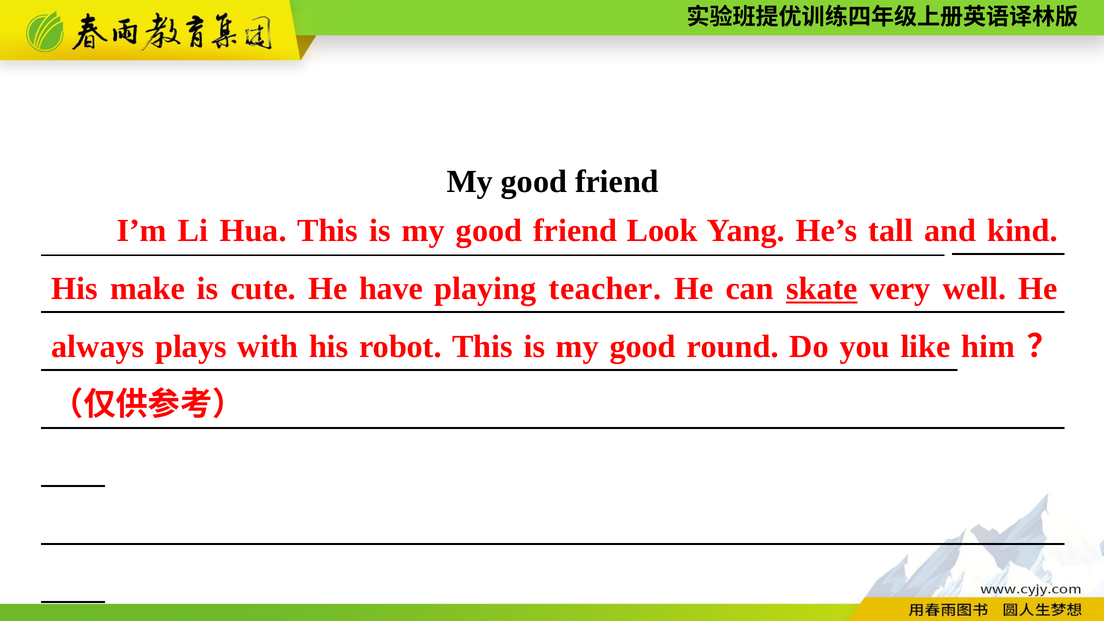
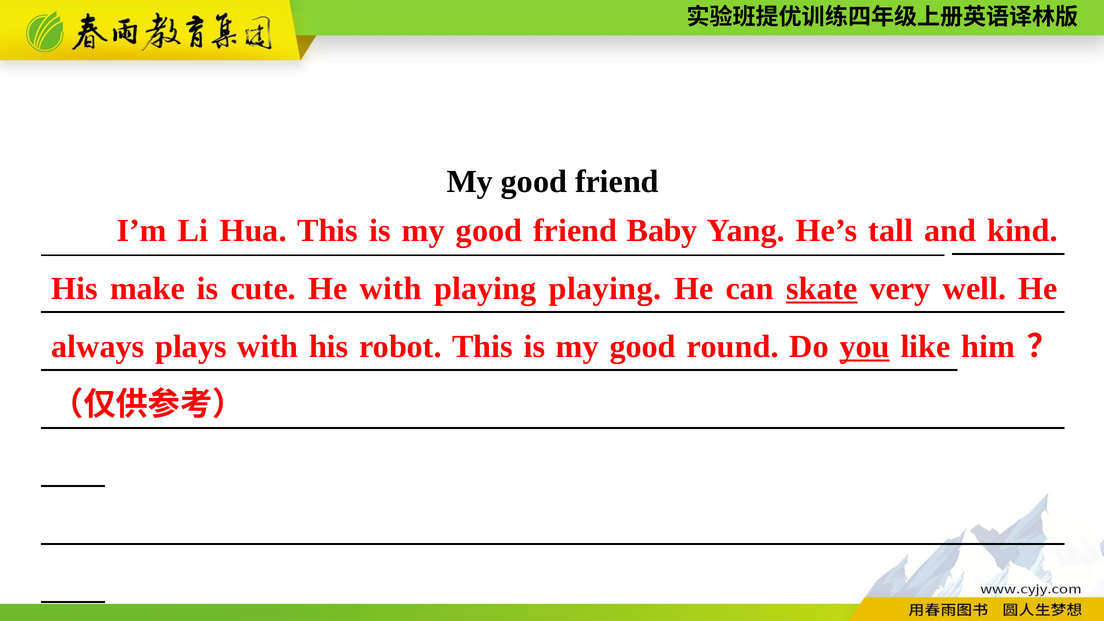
Look: Look -> Baby
He have: have -> with
playing teacher: teacher -> playing
you underline: none -> present
